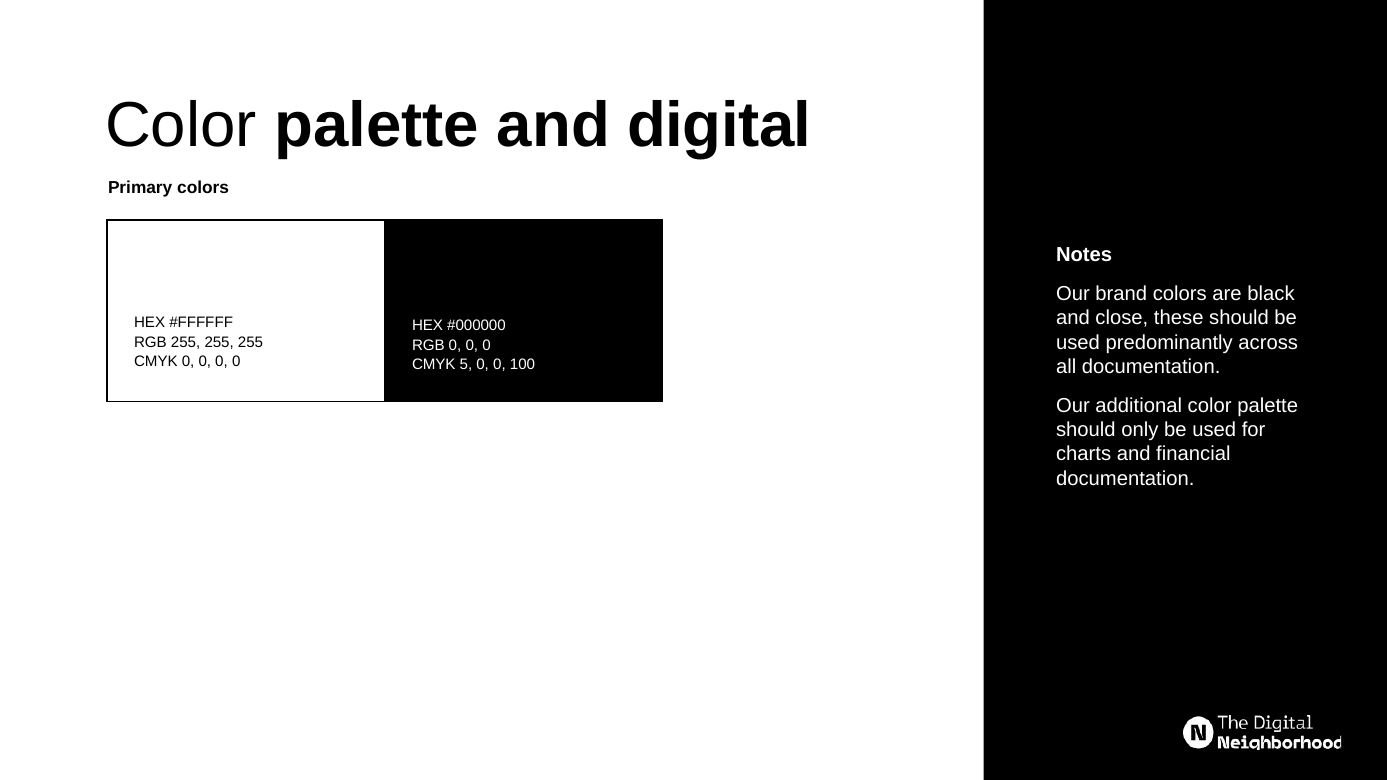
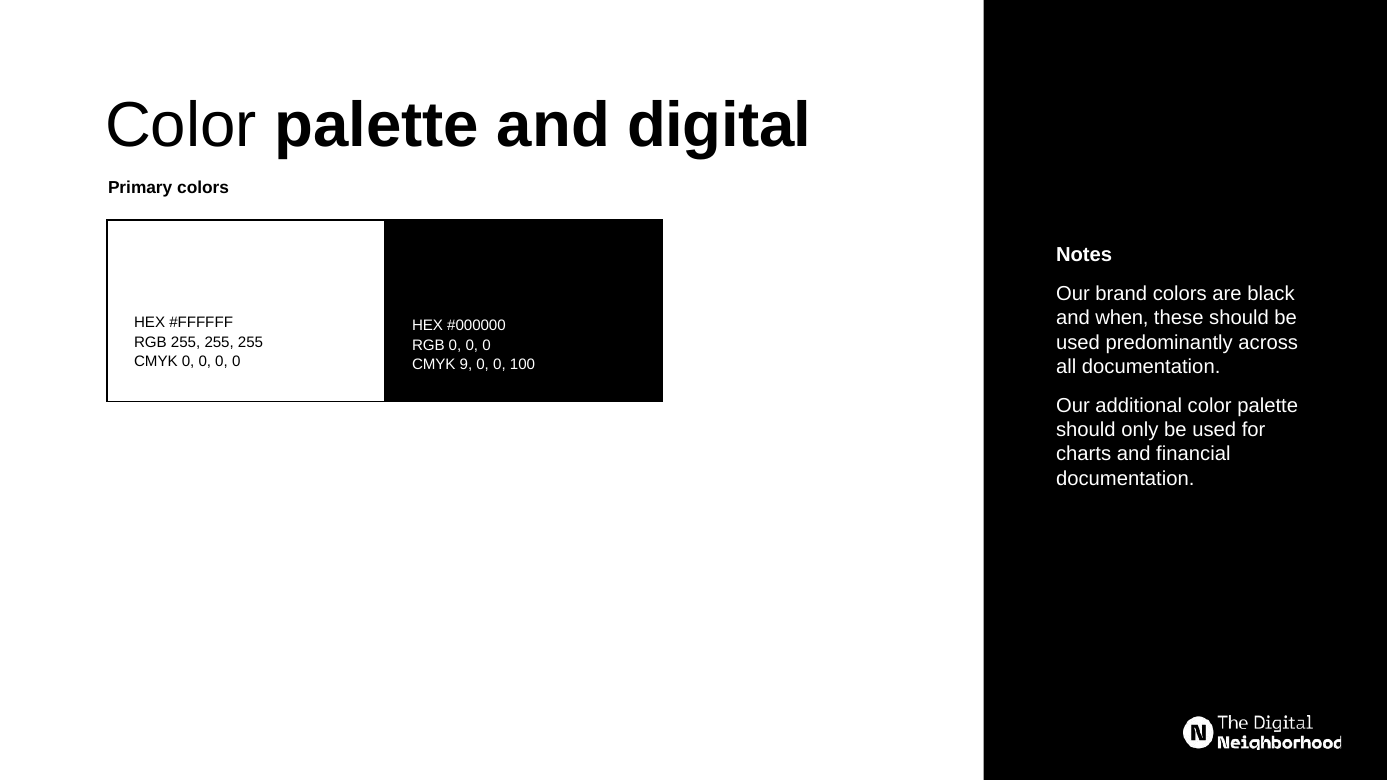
close: close -> when
5: 5 -> 9
